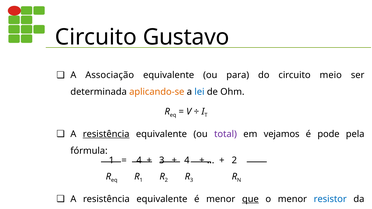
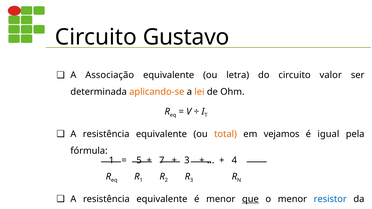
para: para -> letra
meio: meio -> valor
lei colour: blue -> orange
resistência at (106, 134) underline: present -> none
total colour: purple -> orange
pode: pode -> igual
4 at (139, 160): 4 -> 5
3 at (162, 160): 3 -> 7
4 at (187, 160): 4 -> 3
2 at (234, 160): 2 -> 4
